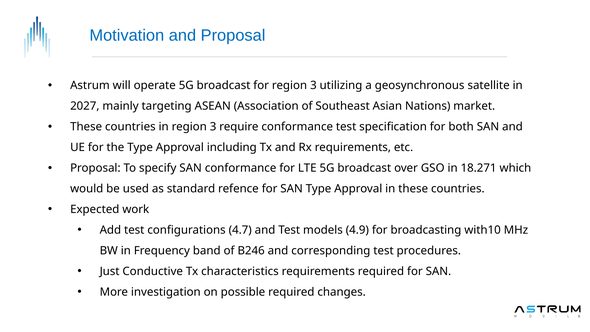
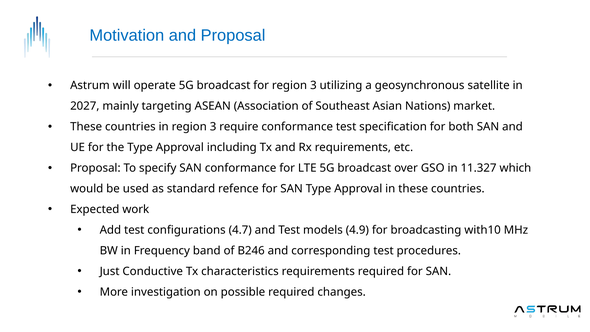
18.271: 18.271 -> 11.327
